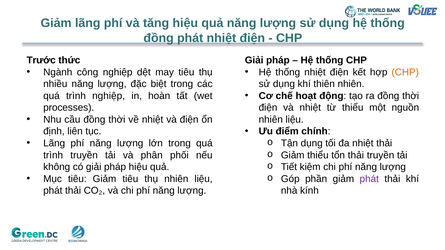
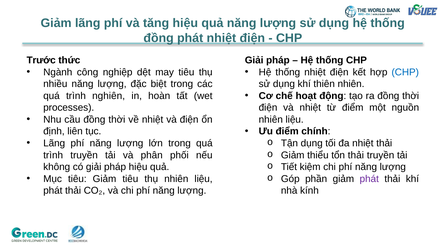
CHP at (405, 72) colour: orange -> blue
trình nghiệp: nghiệp -> nghiên
từ thiểu: thiểu -> điểm
